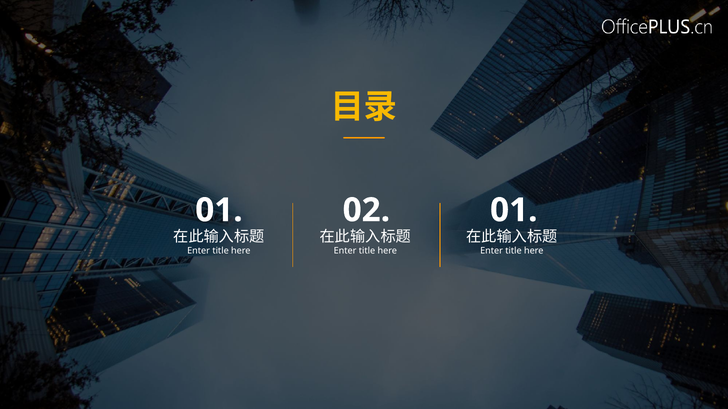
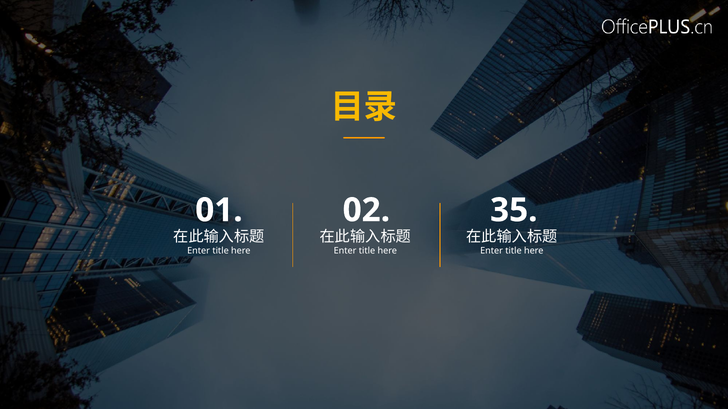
02 01: 01 -> 35
